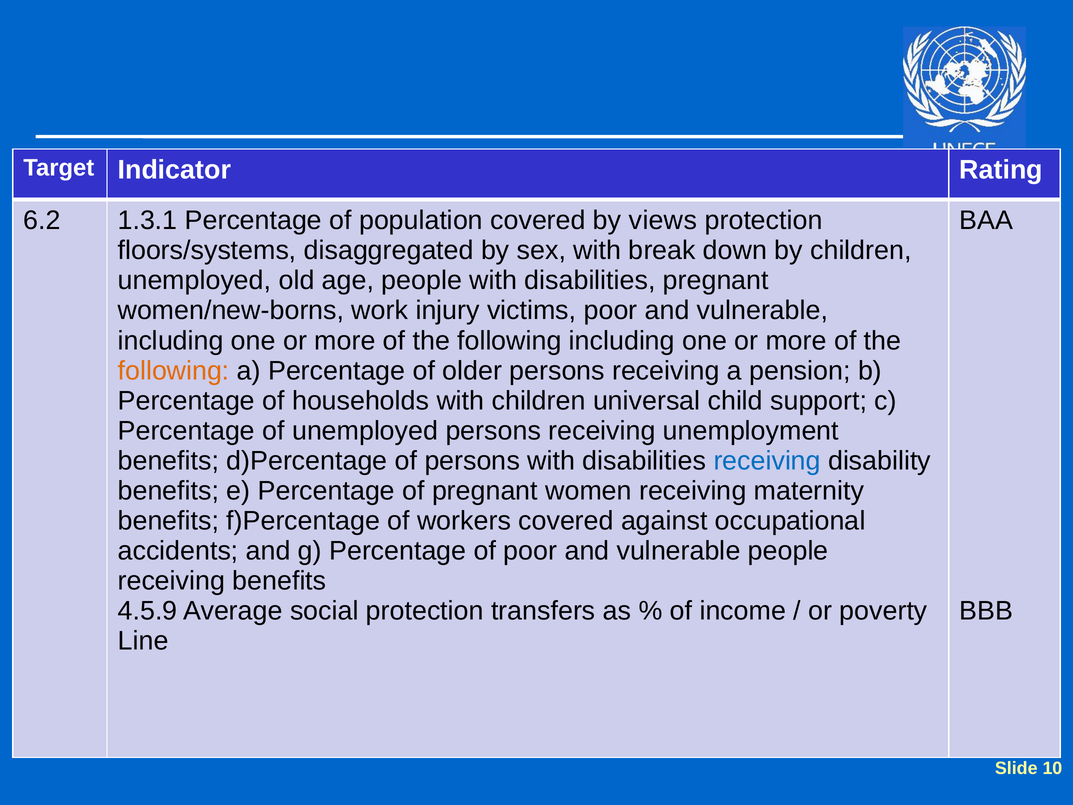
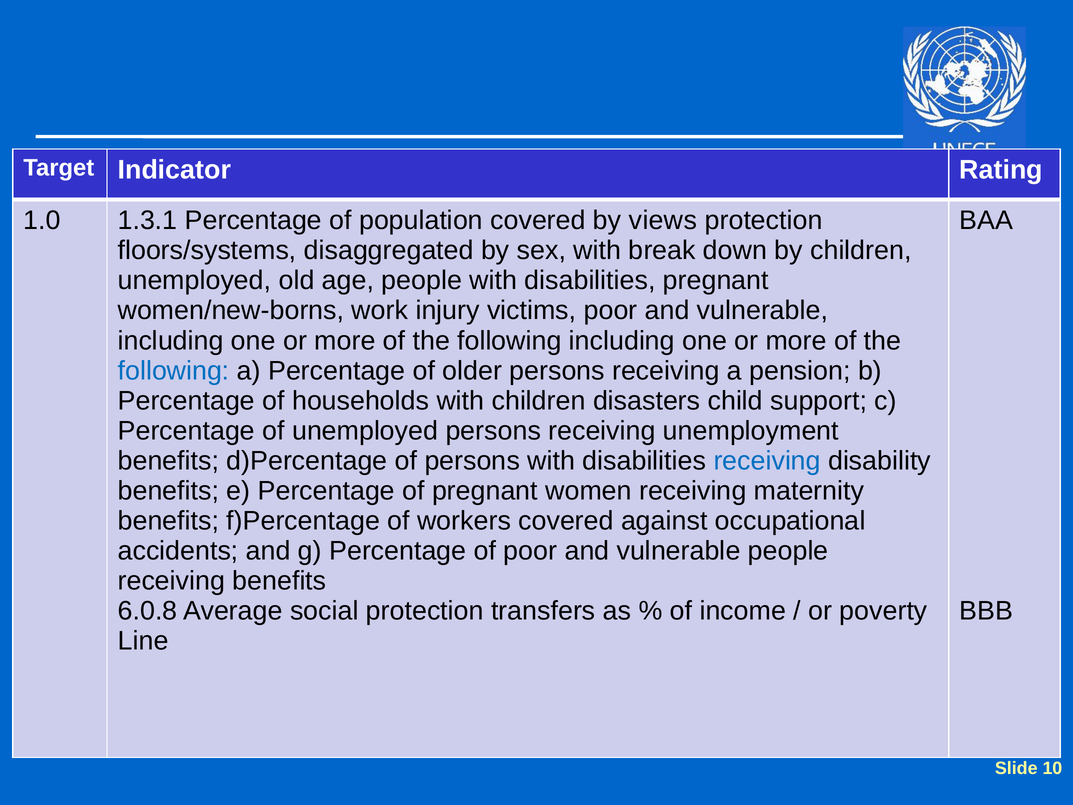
6.2: 6.2 -> 1.0
following at (174, 371) colour: orange -> blue
universal: universal -> disasters
4.5.9: 4.5.9 -> 6.0.8
